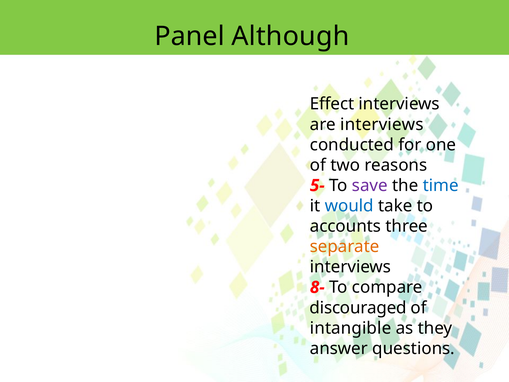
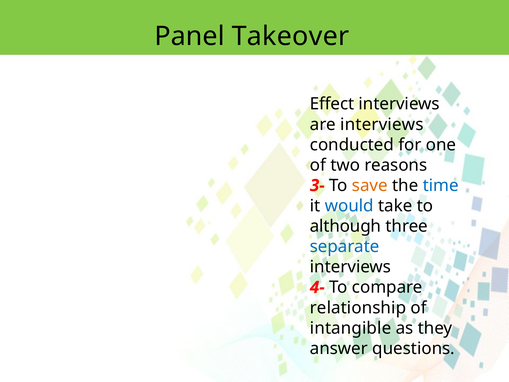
Although: Although -> Takeover
5-: 5- -> 3-
save colour: purple -> orange
accounts: accounts -> although
separate colour: orange -> blue
8-: 8- -> 4-
discouraged: discouraged -> relationship
